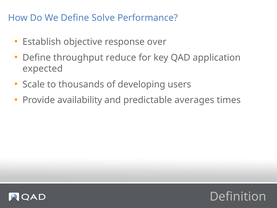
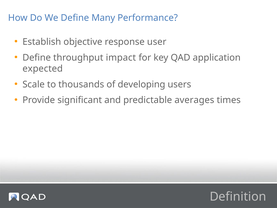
Solve: Solve -> Many
over: over -> user
reduce: reduce -> impact
availability: availability -> significant
